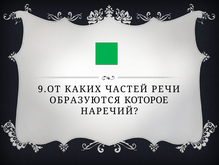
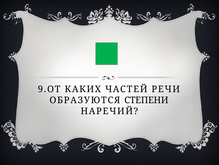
КОТОРОЕ: КОТОРОЕ -> СТЕПЕНИ
